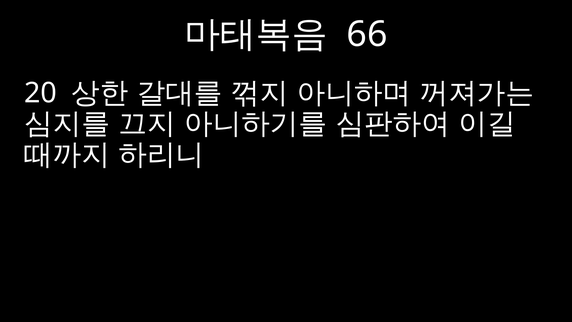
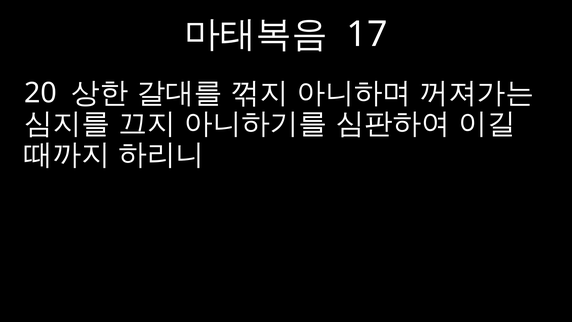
66: 66 -> 17
